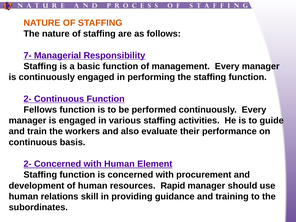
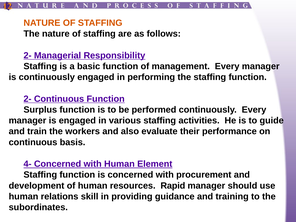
7- at (28, 55): 7- -> 2-
Fellows: Fellows -> Surplus
2- at (28, 164): 2- -> 4-
